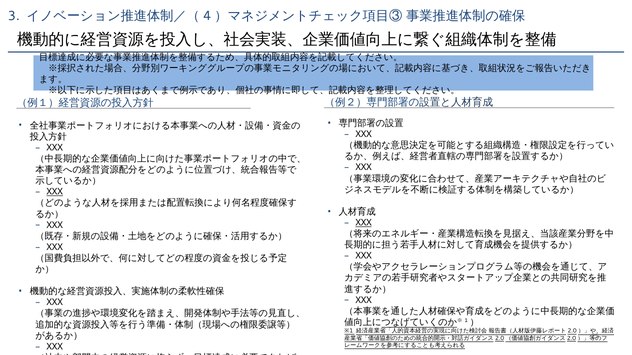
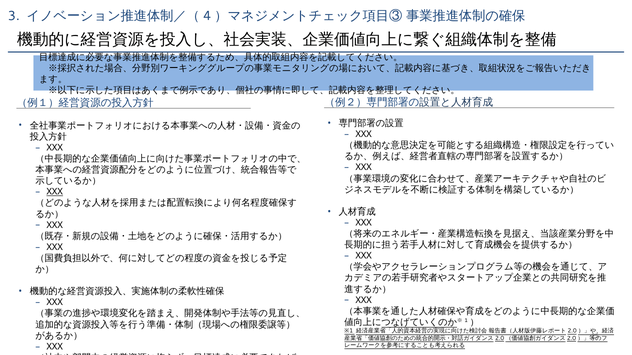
XXX at (364, 223) underline: present -> none
